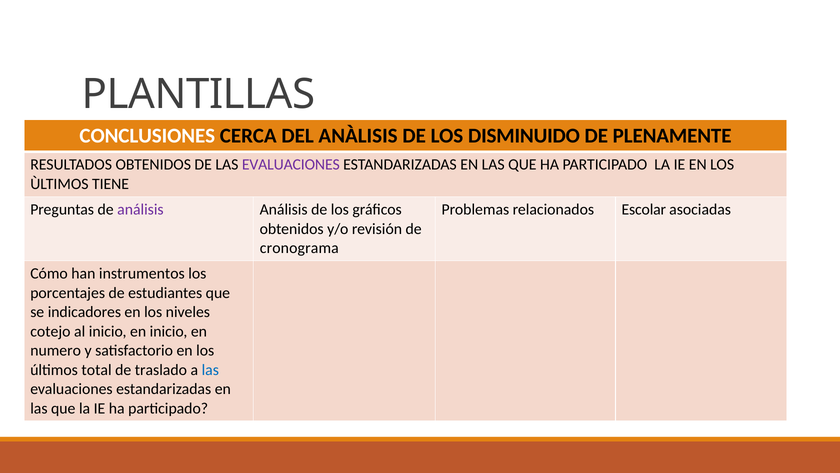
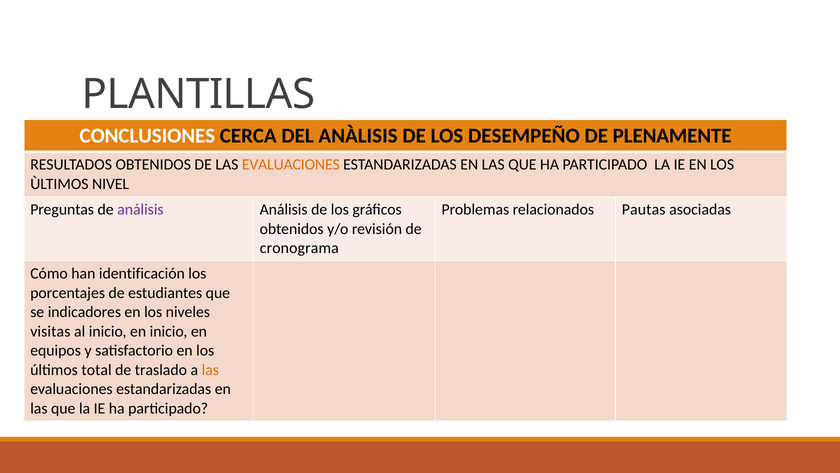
DISMINUIDO: DISMINUIDO -> DESEMPEÑO
EVALUACIONES at (291, 165) colour: purple -> orange
TIENE: TIENE -> NIVEL
Escolar: Escolar -> Pautas
instrumentos: instrumentos -> identificación
cotejo: cotejo -> visitas
numero: numero -> equipos
las at (210, 369) colour: blue -> orange
